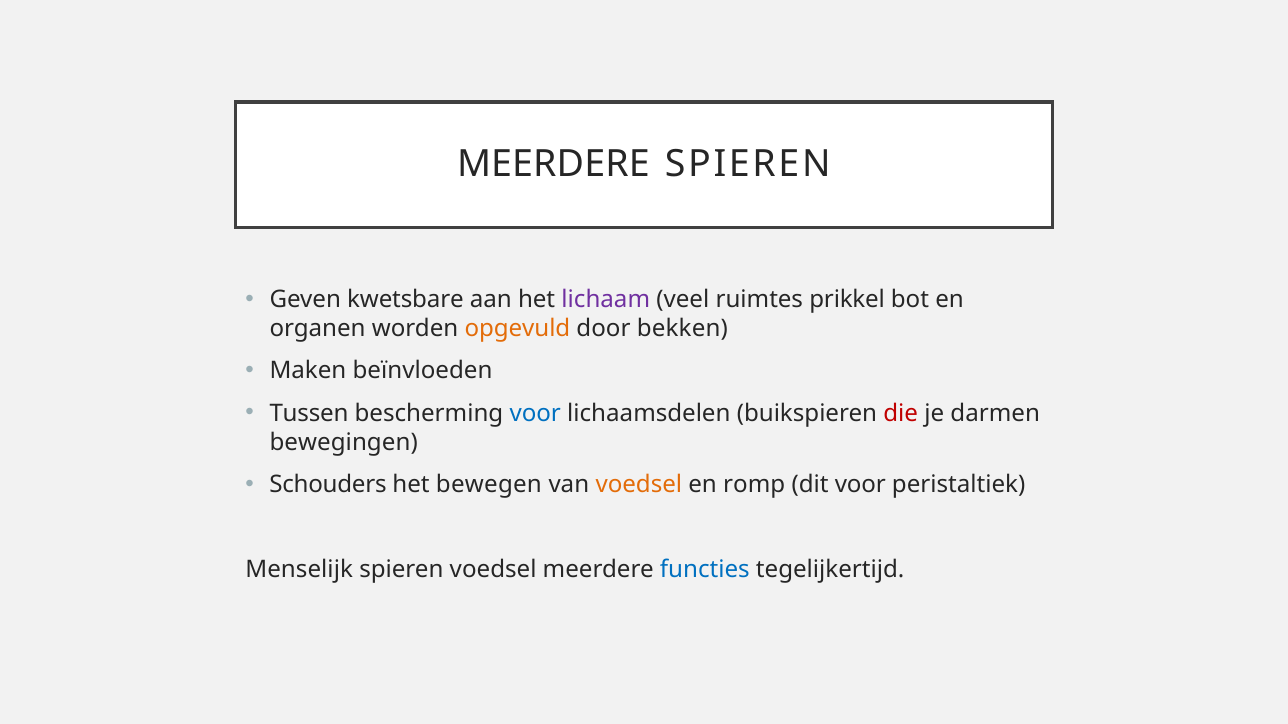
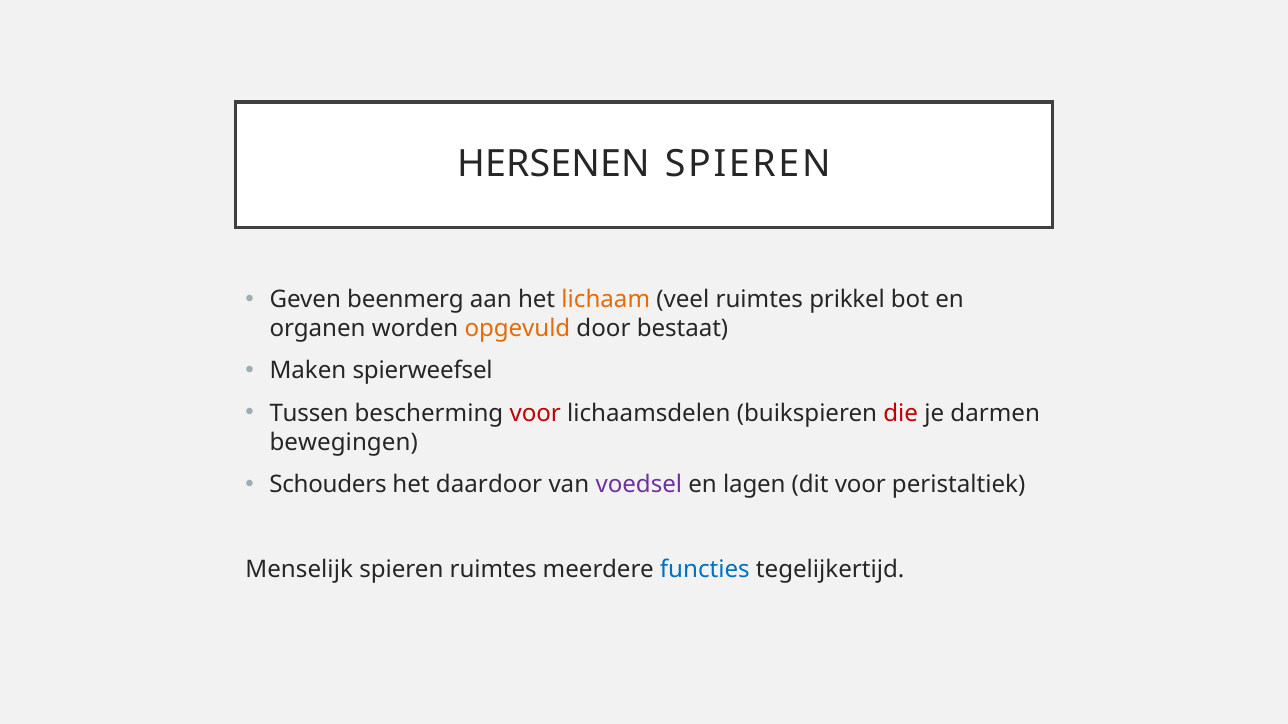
MEERDERE at (553, 164): MEERDERE -> HERSENEN
kwetsbare: kwetsbare -> beenmerg
lichaam colour: purple -> orange
bekken: bekken -> bestaat
beïnvloeden: beïnvloeden -> spierweefsel
voor at (535, 413) colour: blue -> red
bewegen: bewegen -> daardoor
voedsel at (639, 485) colour: orange -> purple
romp: romp -> lagen
spieren voedsel: voedsel -> ruimtes
